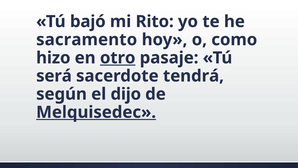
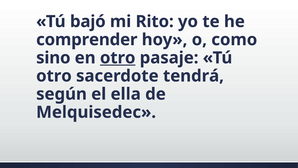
sacramento: sacramento -> comprender
hizo: hizo -> sino
será at (54, 76): será -> otro
dijo: dijo -> ella
Melquisedec underline: present -> none
